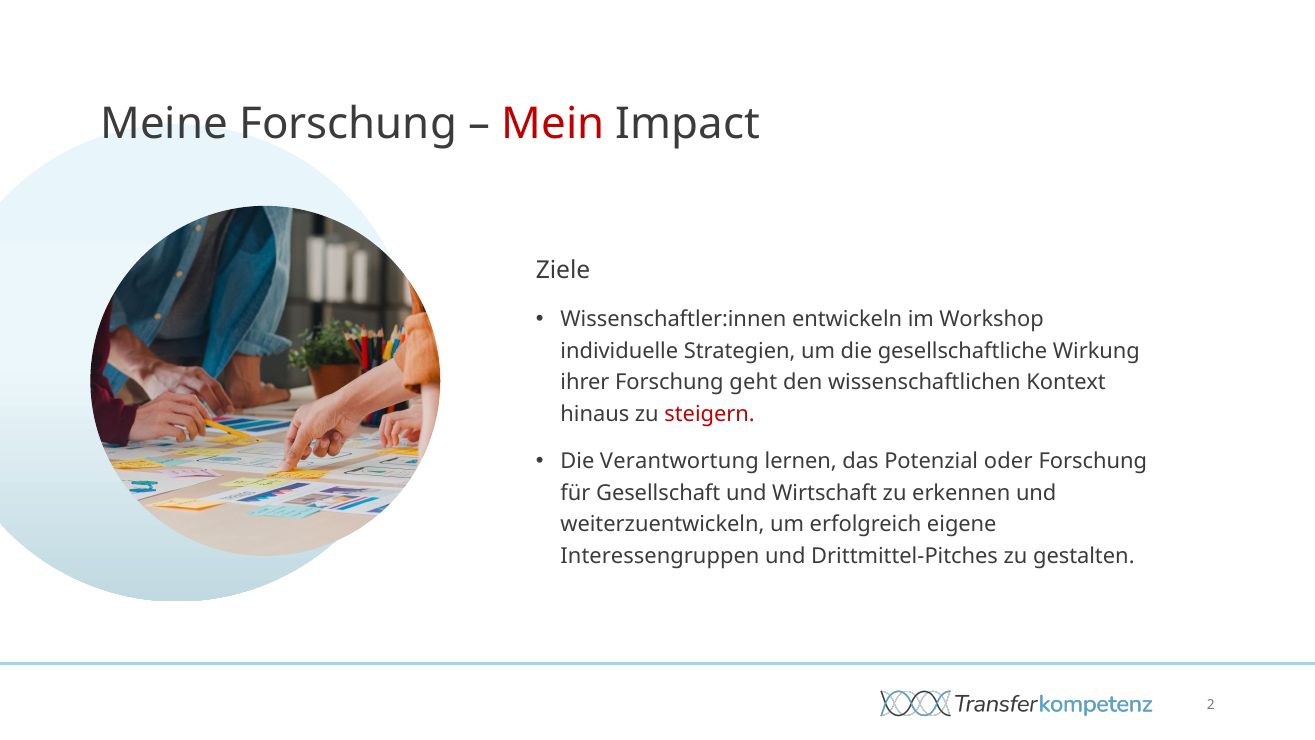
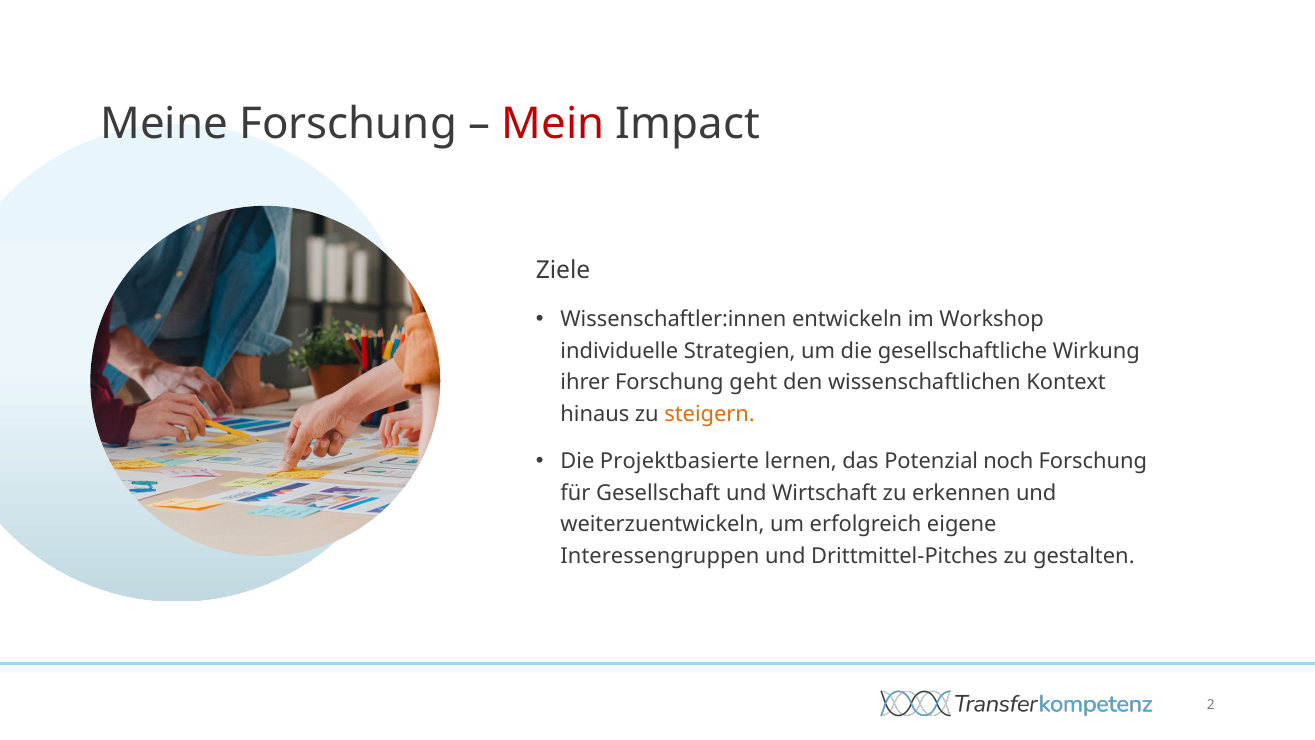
steigern colour: red -> orange
Verantwortung: Verantwortung -> Projektbasierte
oder: oder -> noch
